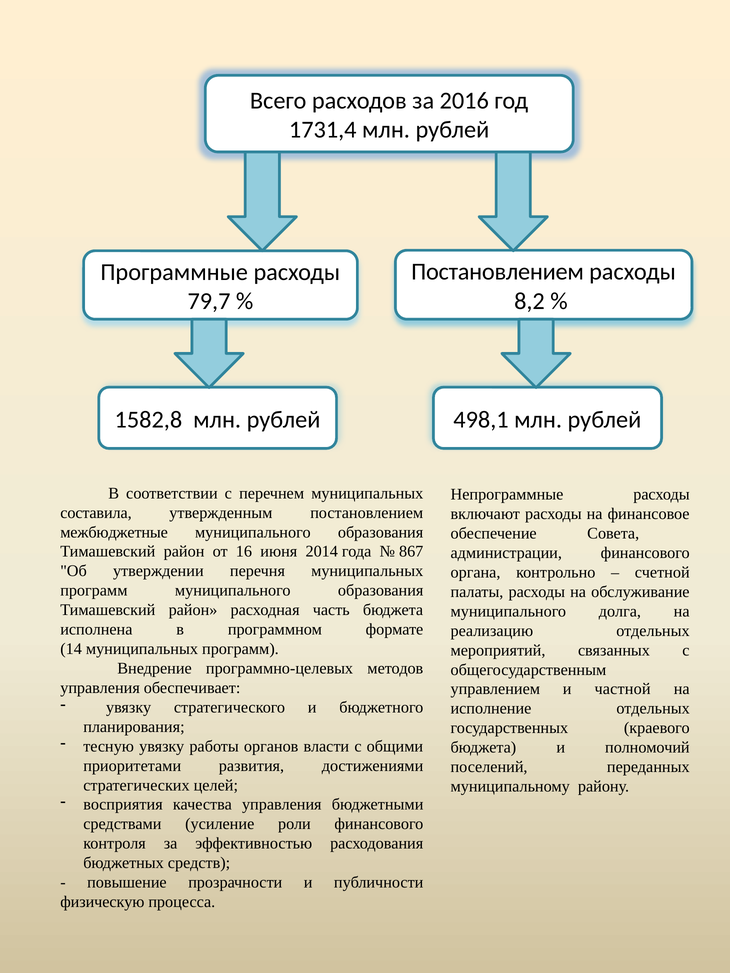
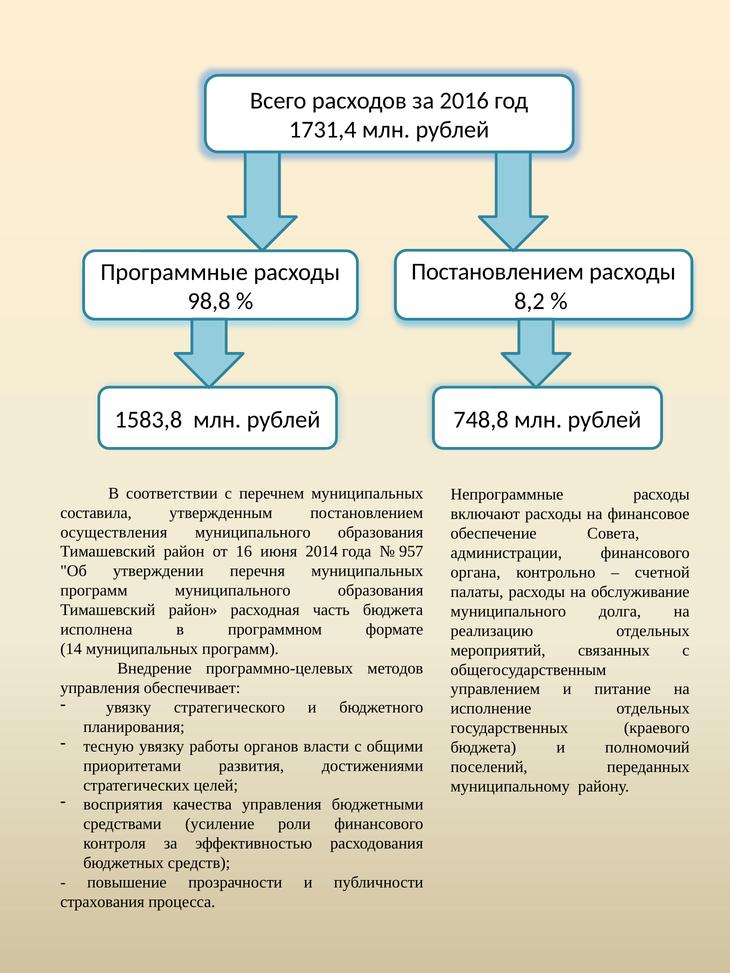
79,7: 79,7 -> 98,8
1582,8: 1582,8 -> 1583,8
498,1: 498,1 -> 748,8
межбюджетные: межбюджетные -> осуществления
867: 867 -> 957
частной: частной -> питание
физическую: физическую -> страхования
